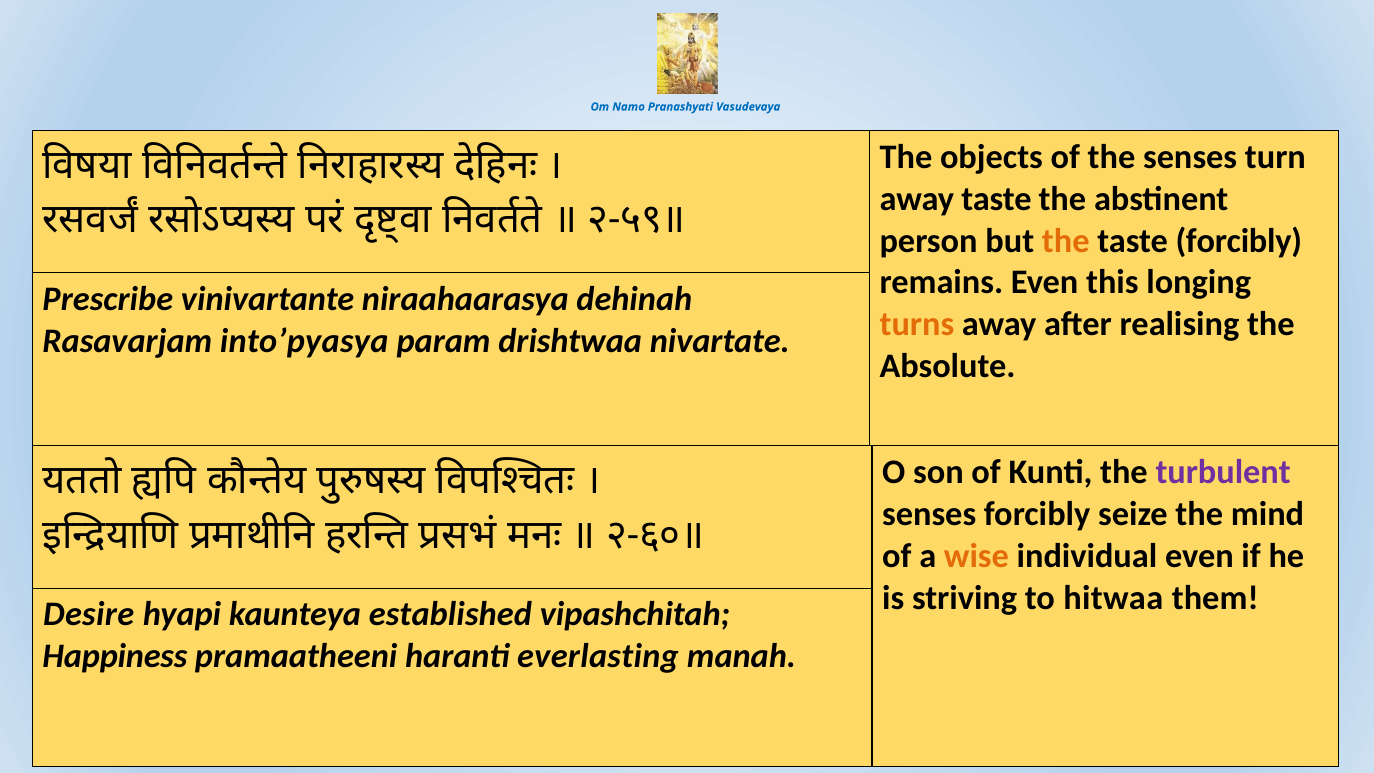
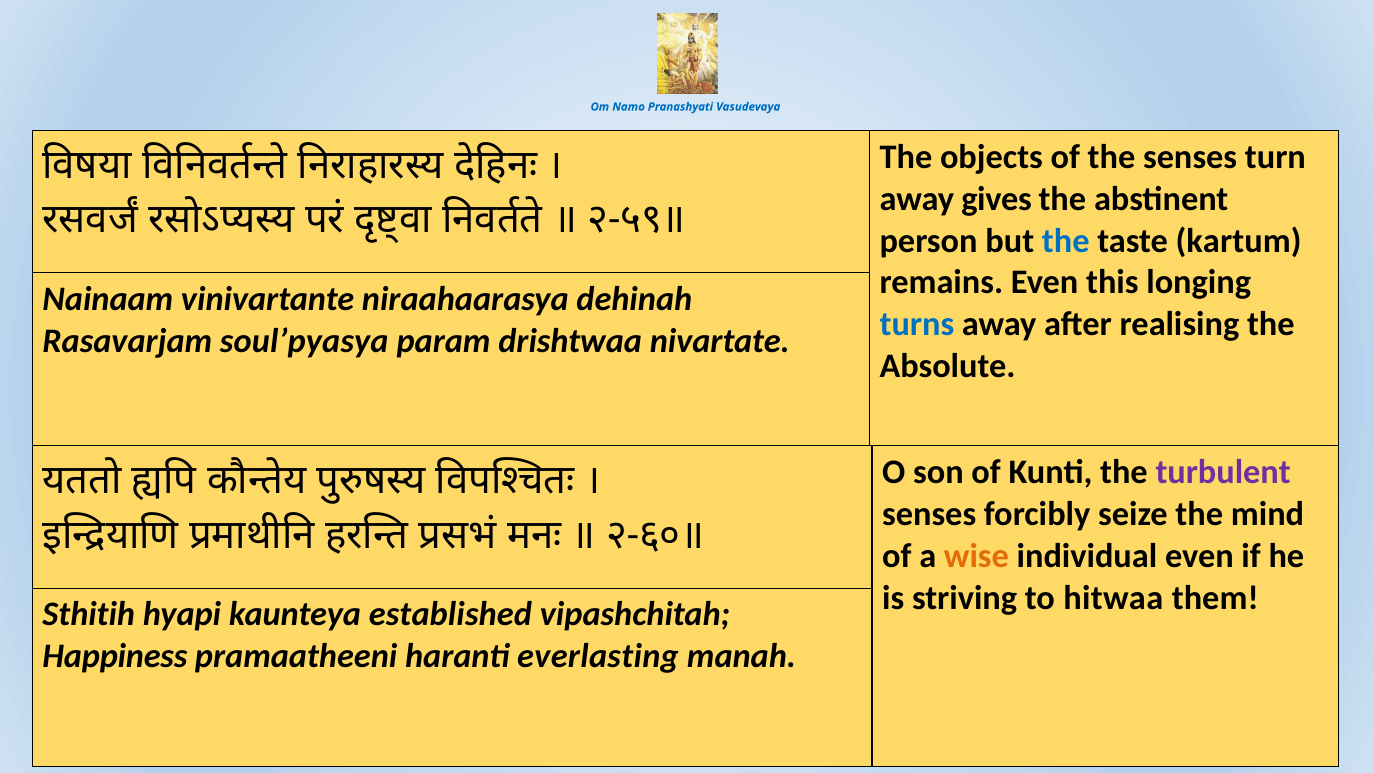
away taste: taste -> gives
the at (1066, 241) colour: orange -> blue
taste forcibly: forcibly -> kartum
Prescribe: Prescribe -> Nainaam
turns colour: orange -> blue
into’pyasya: into’pyasya -> soul’pyasya
Desire: Desire -> Sthitih
